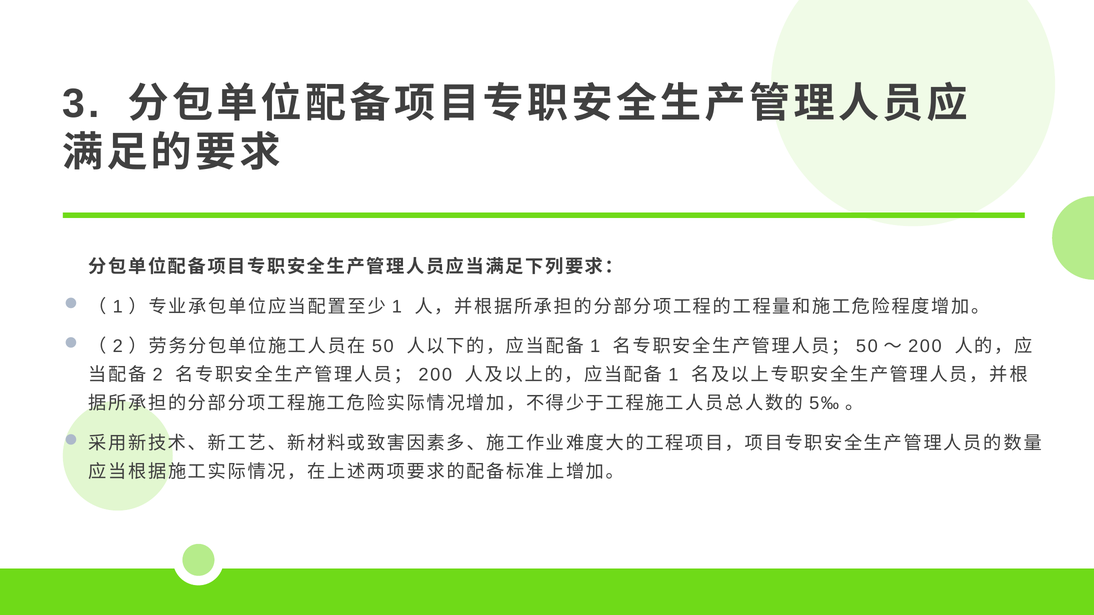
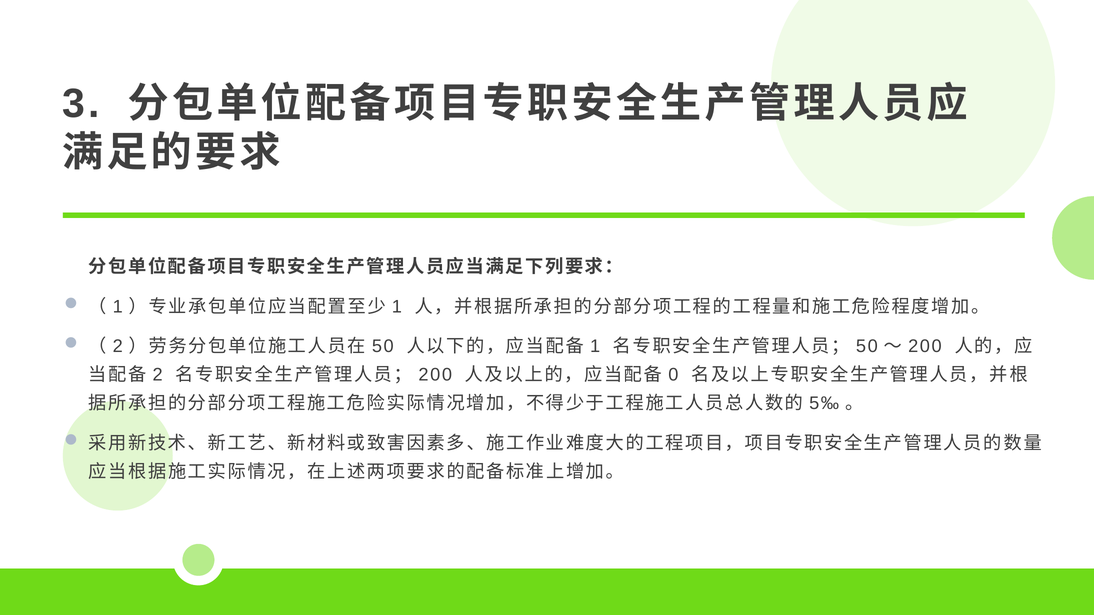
1 at (673, 375): 1 -> 0
